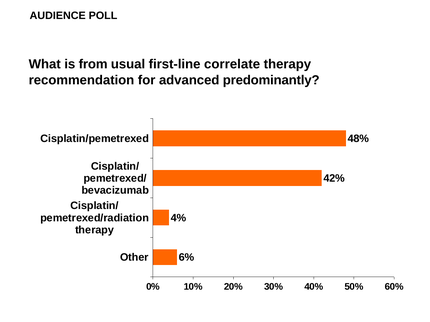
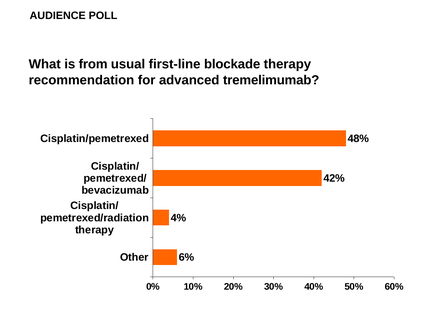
correlate: correlate -> blockade
predominantly: predominantly -> tremelimumab
